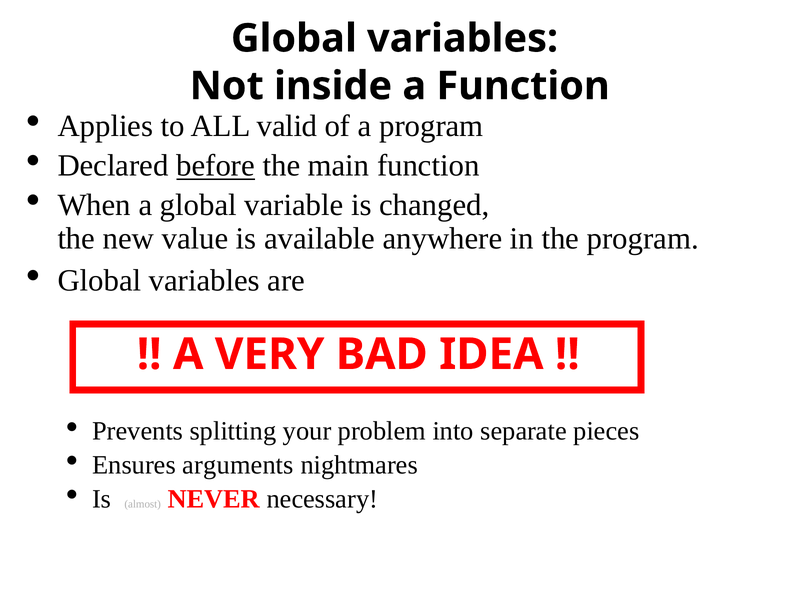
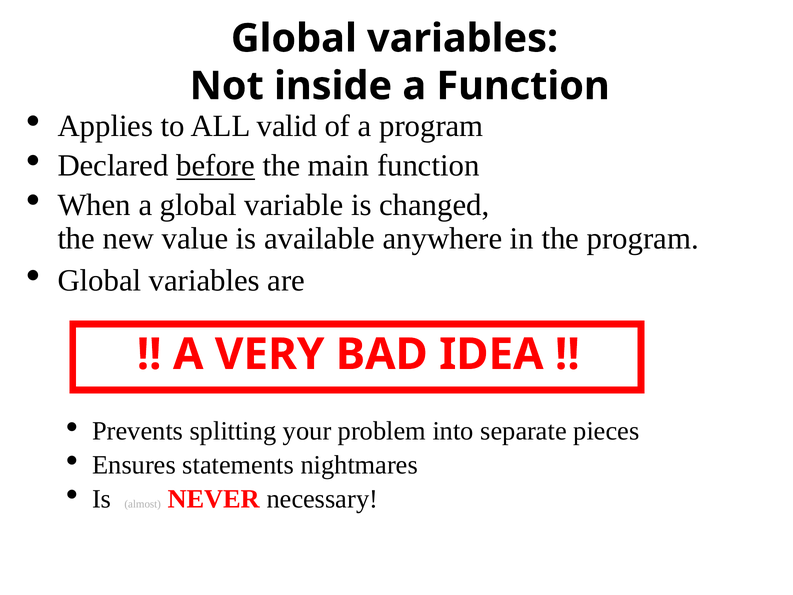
arguments: arguments -> statements
